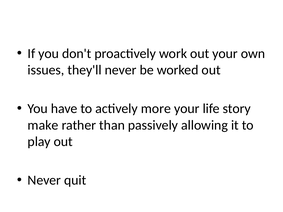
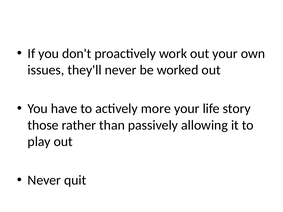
make: make -> those
